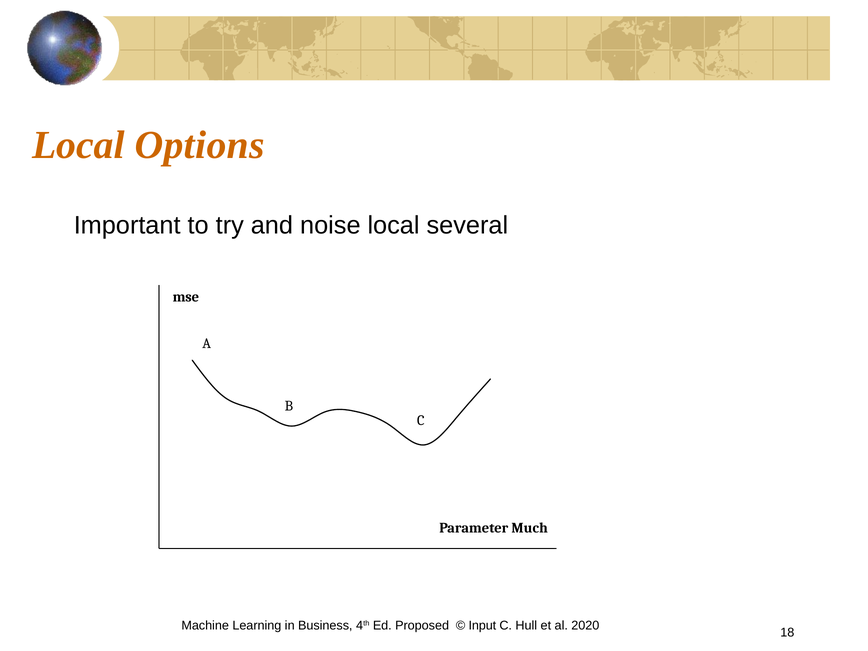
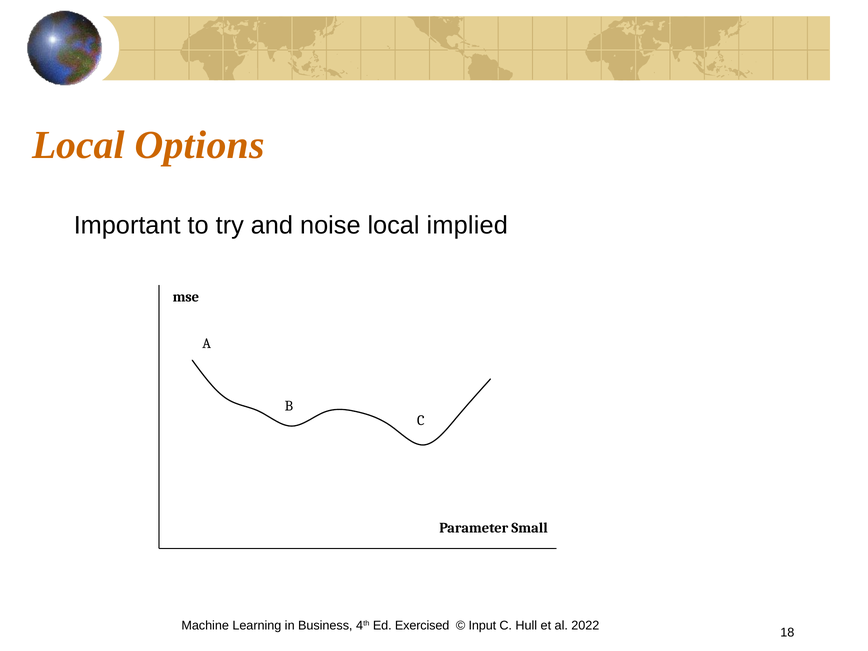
several: several -> implied
Much: Much -> Small
Proposed: Proposed -> Exercised
2020: 2020 -> 2022
